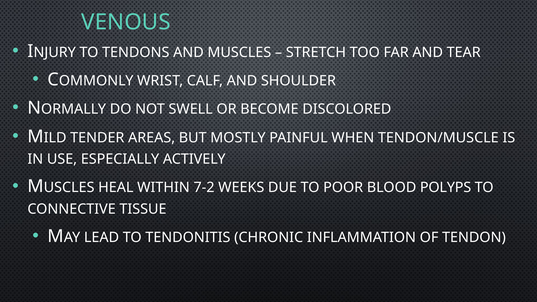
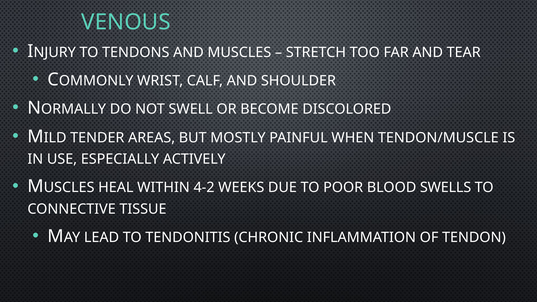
7-2: 7-2 -> 4-2
POLYPS: POLYPS -> SWELLS
